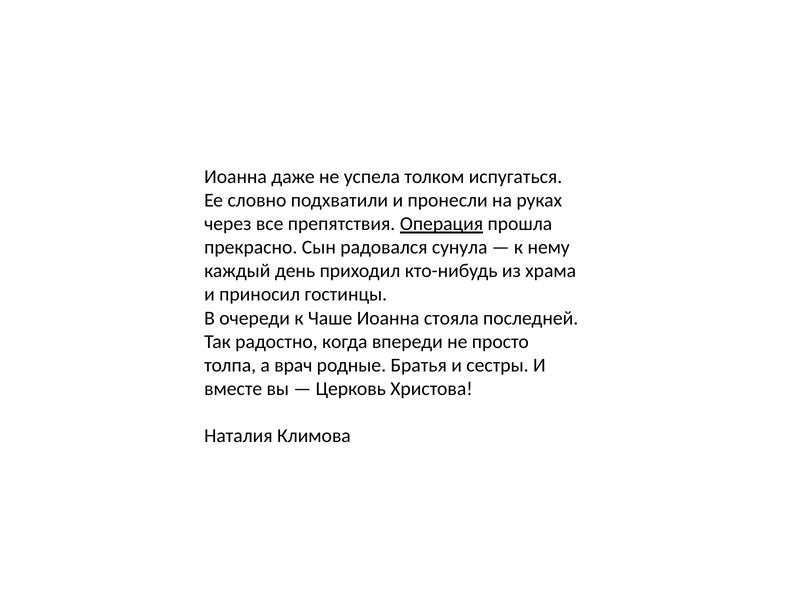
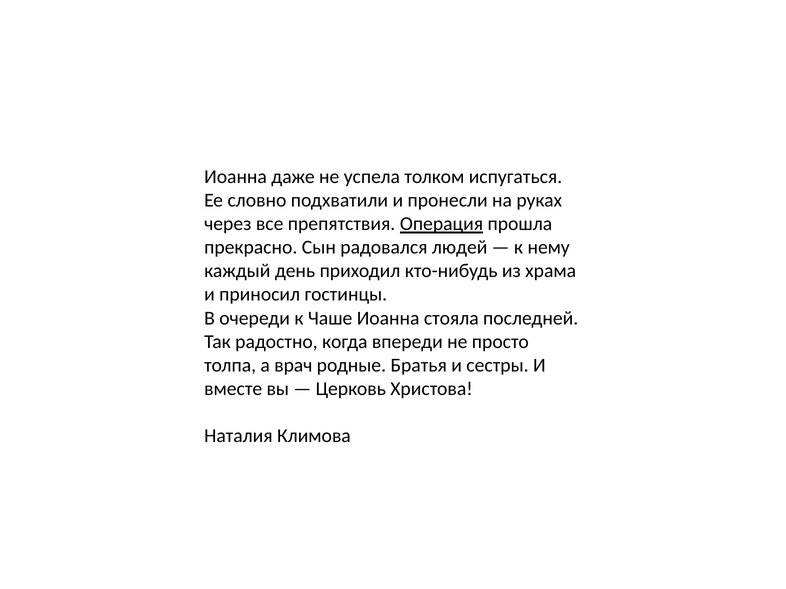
сунула: сунула -> людей
